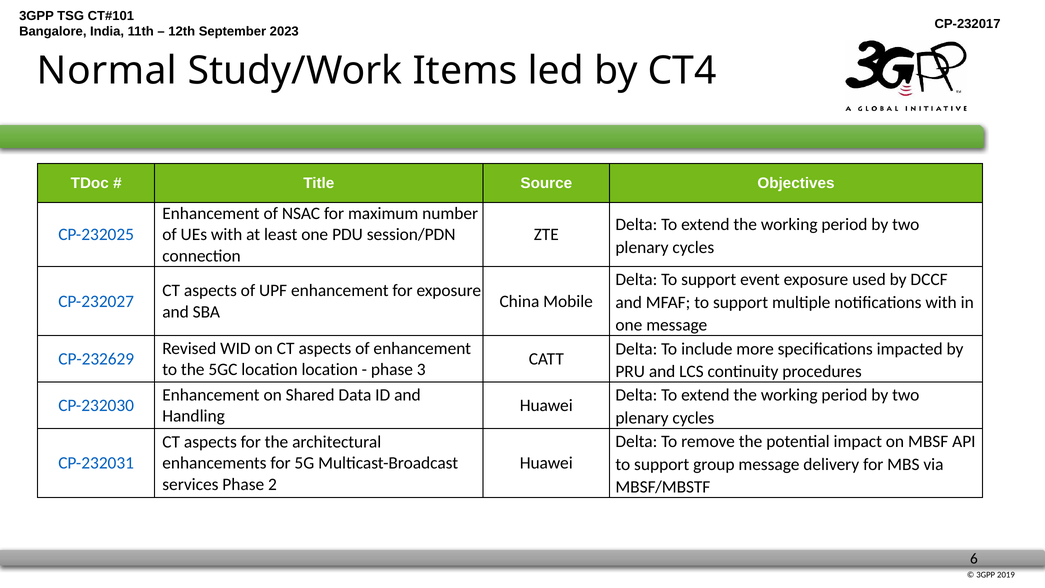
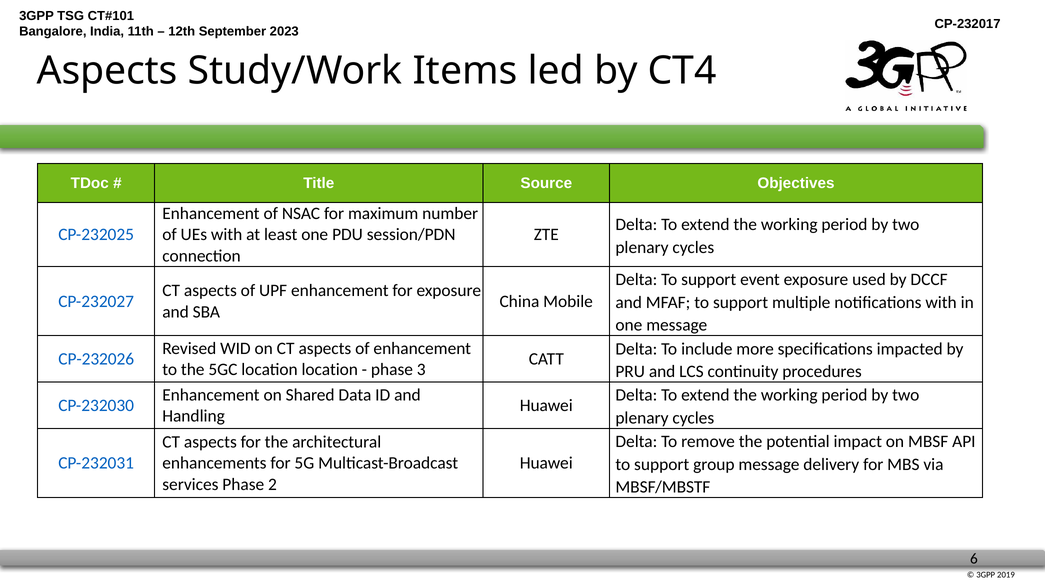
Normal at (107, 71): Normal -> Aspects
CP-232629: CP-232629 -> CP-232026
